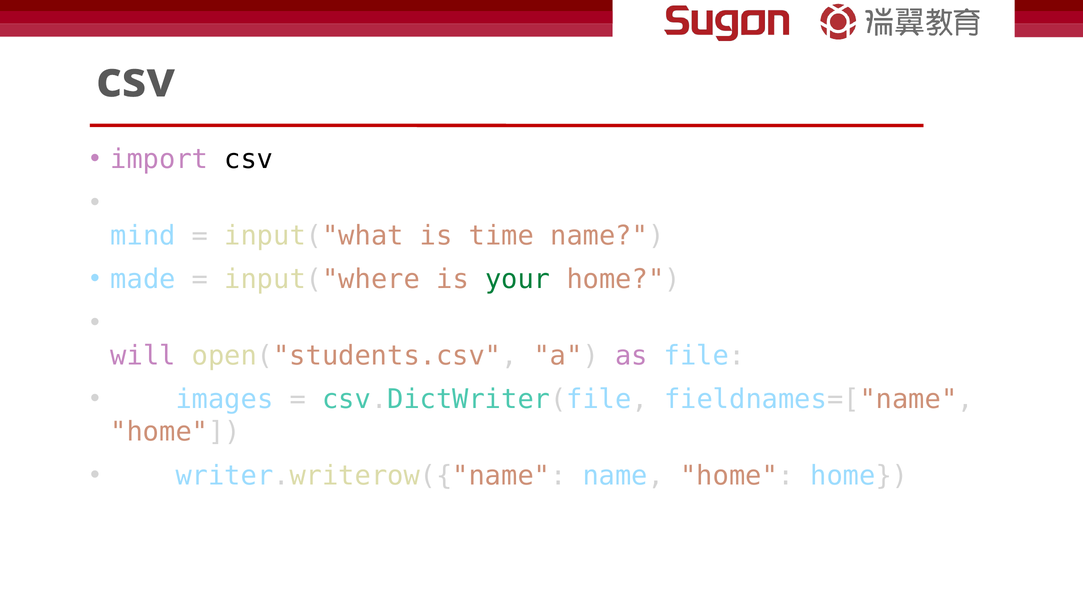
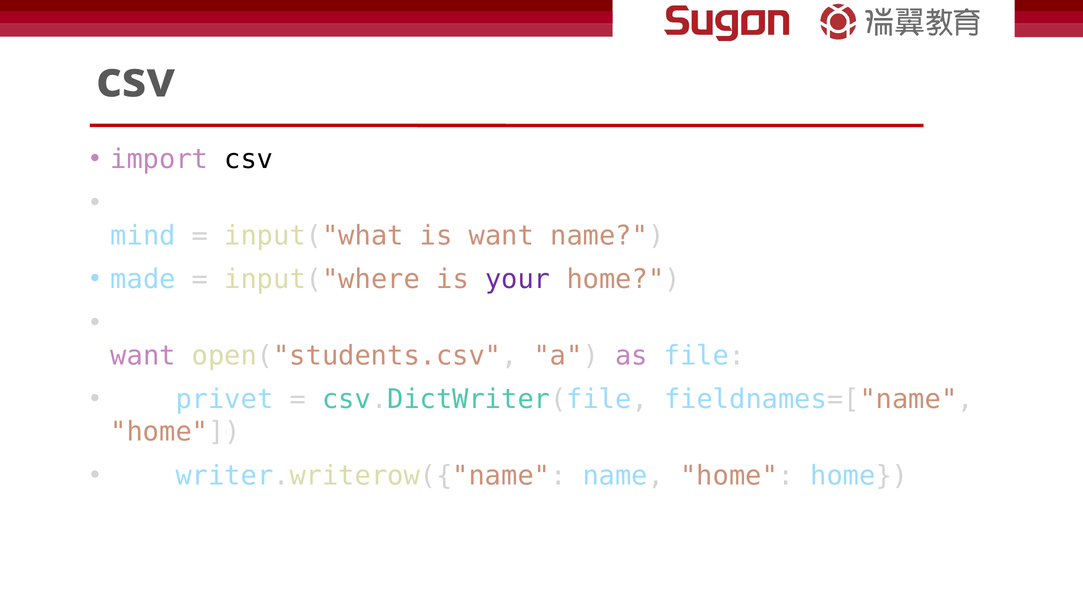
is time: time -> want
your colour: green -> purple
will at (143, 356): will -> want
images: images -> privet
